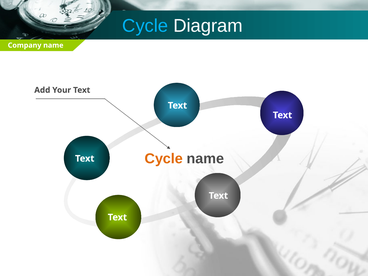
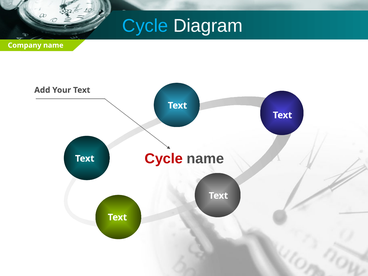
Cycle at (164, 159) colour: orange -> red
